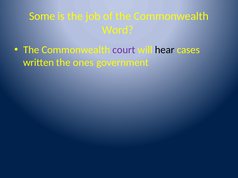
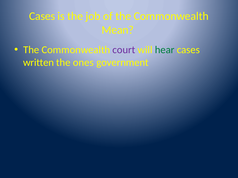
Some at (42, 16): Some -> Cases
Word: Word -> Mean
hear colour: black -> green
